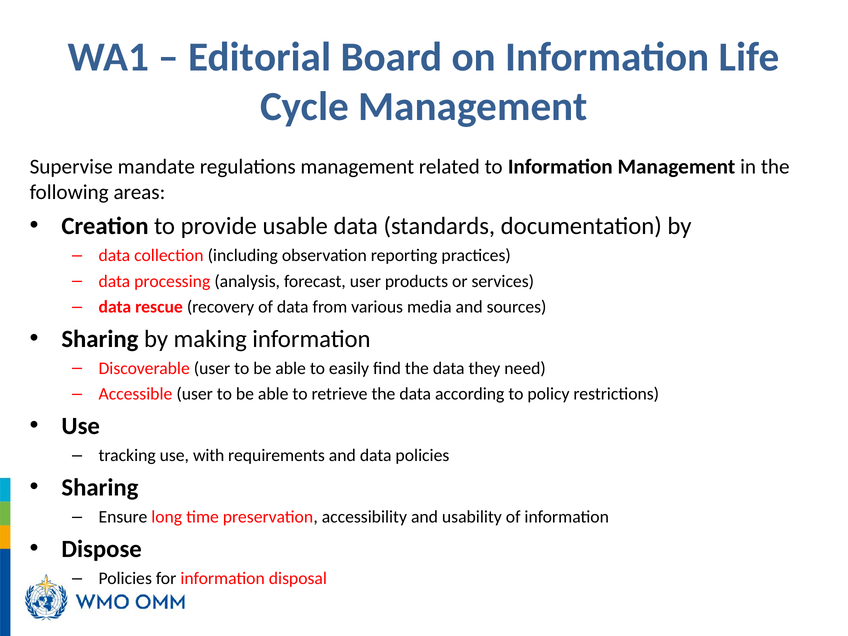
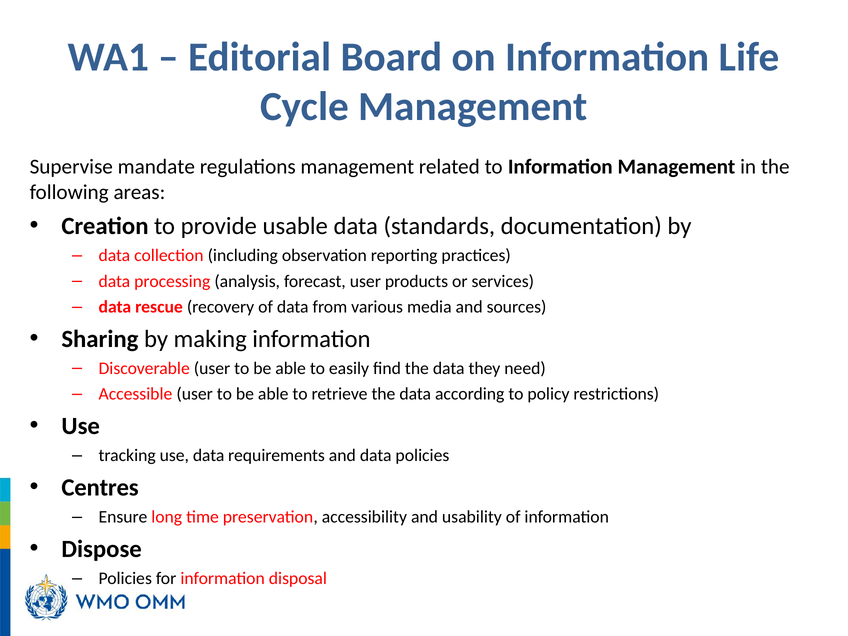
use with: with -> data
Sharing at (100, 488): Sharing -> Centres
